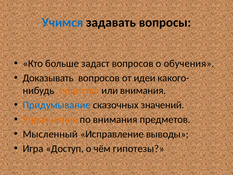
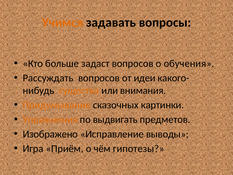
Учимся colour: blue -> orange
Доказывать: Доказывать -> Рассуждать
Придумывание colour: blue -> orange
значений: значений -> картинки
по внимания: внимания -> выдвигать
Мысленный: Мысленный -> Изображено
Доступ: Доступ -> Приём
